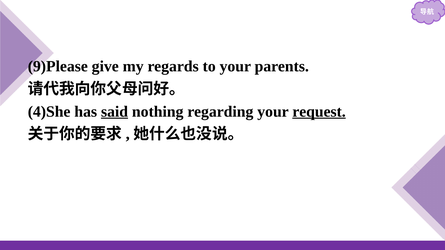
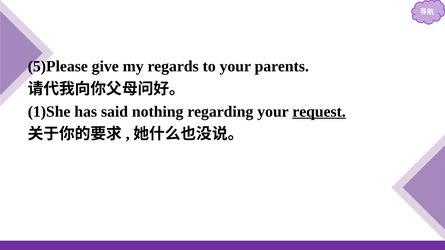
9)Please: 9)Please -> 5)Please
4)She: 4)She -> 1)She
said underline: present -> none
